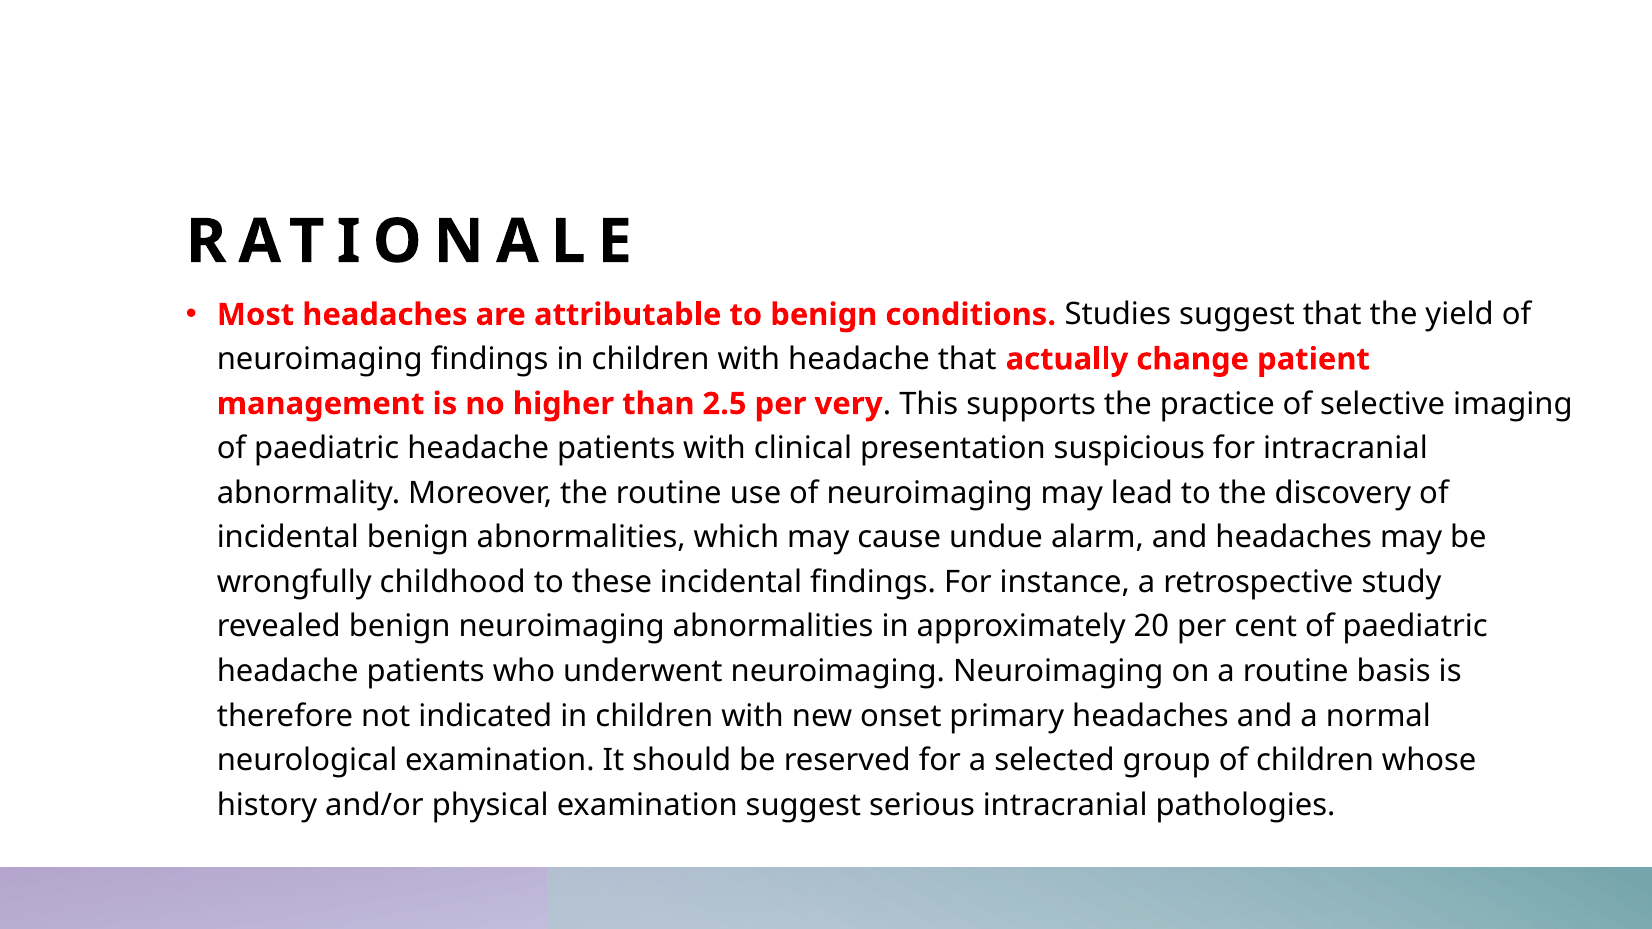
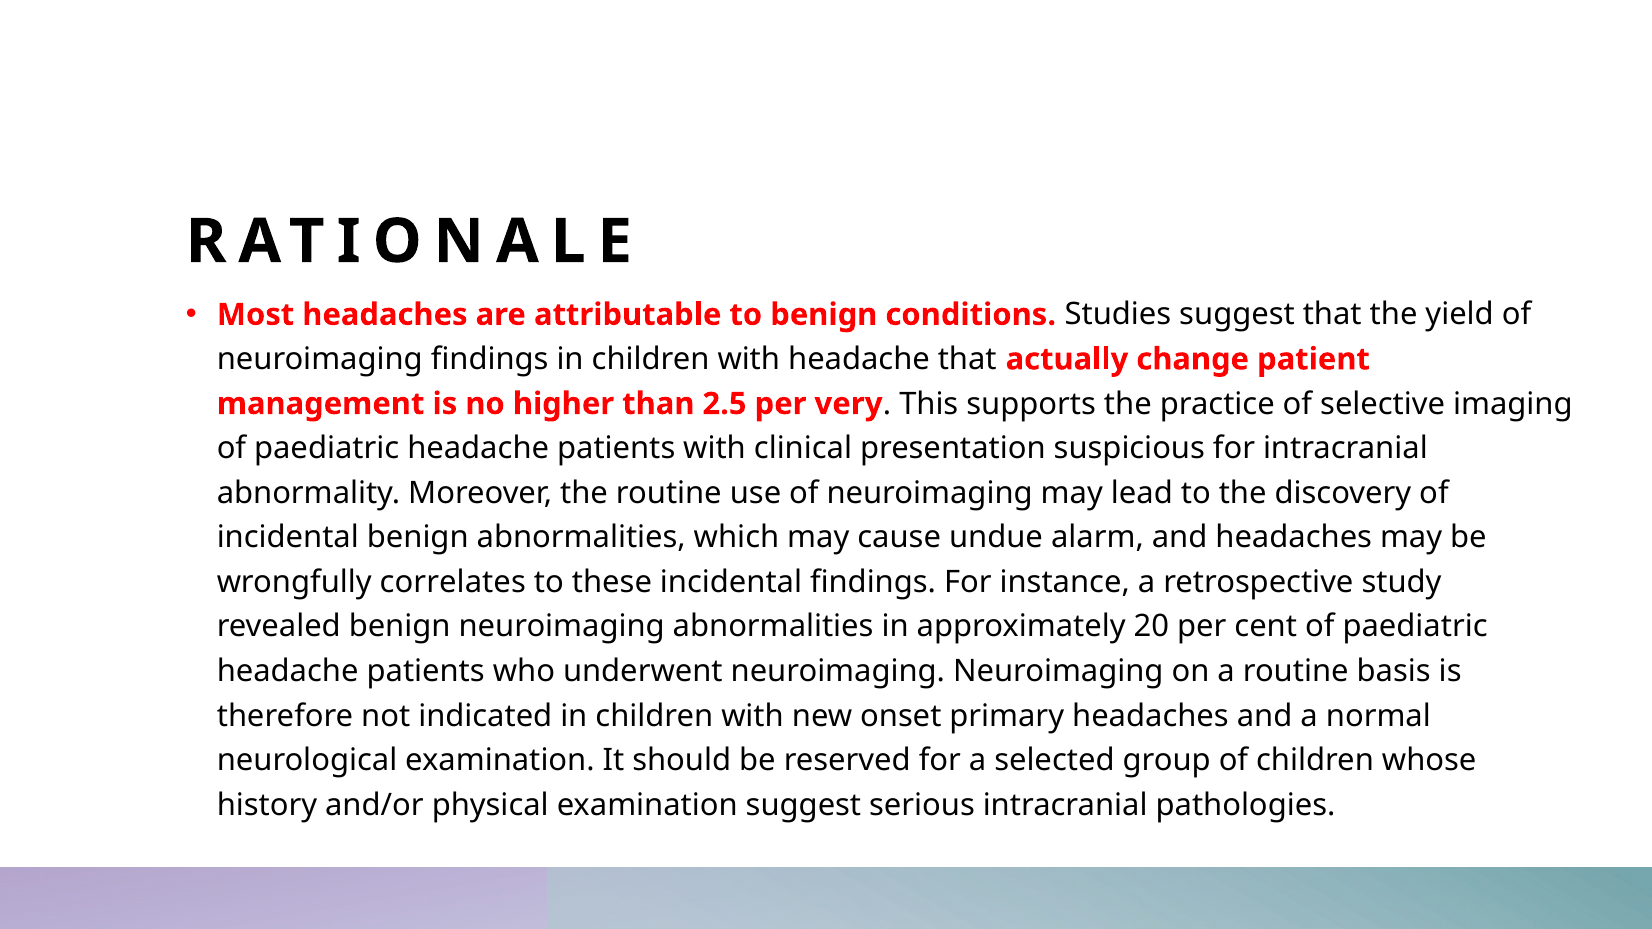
childhood: childhood -> correlates
